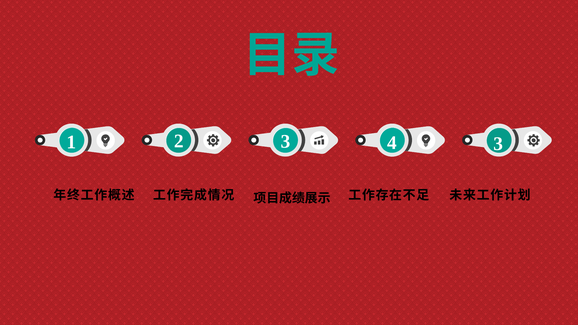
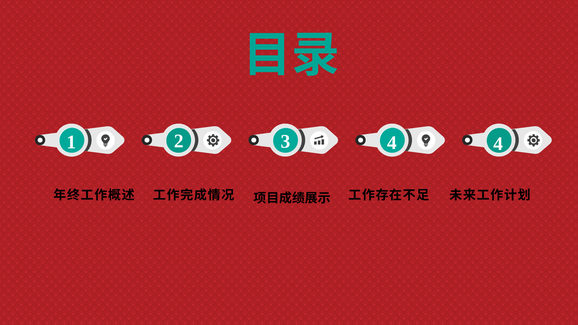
3 3: 3 -> 4
